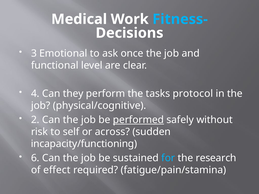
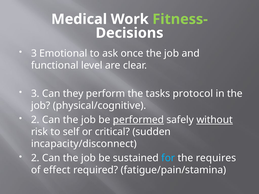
Fitness- colour: light blue -> light green
4 at (35, 94): 4 -> 3
without underline: none -> present
across: across -> critical
incapacity/functioning: incapacity/functioning -> incapacity/disconnect
6 at (35, 158): 6 -> 2
research: research -> requires
